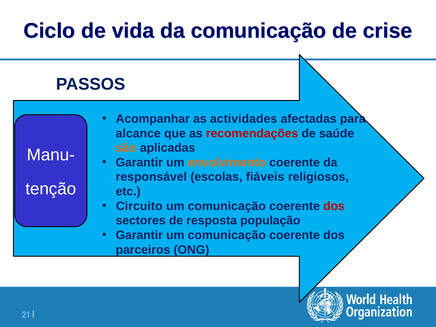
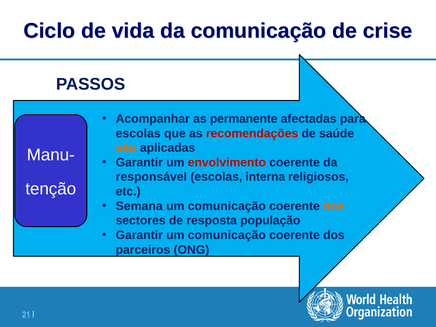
actividades: actividades -> permanente
alcance at (138, 133): alcance -> escolas
envolvimento colour: orange -> red
fiáveis: fiáveis -> interna
Circuito: Circuito -> Semana
dos at (334, 206) colour: red -> orange
